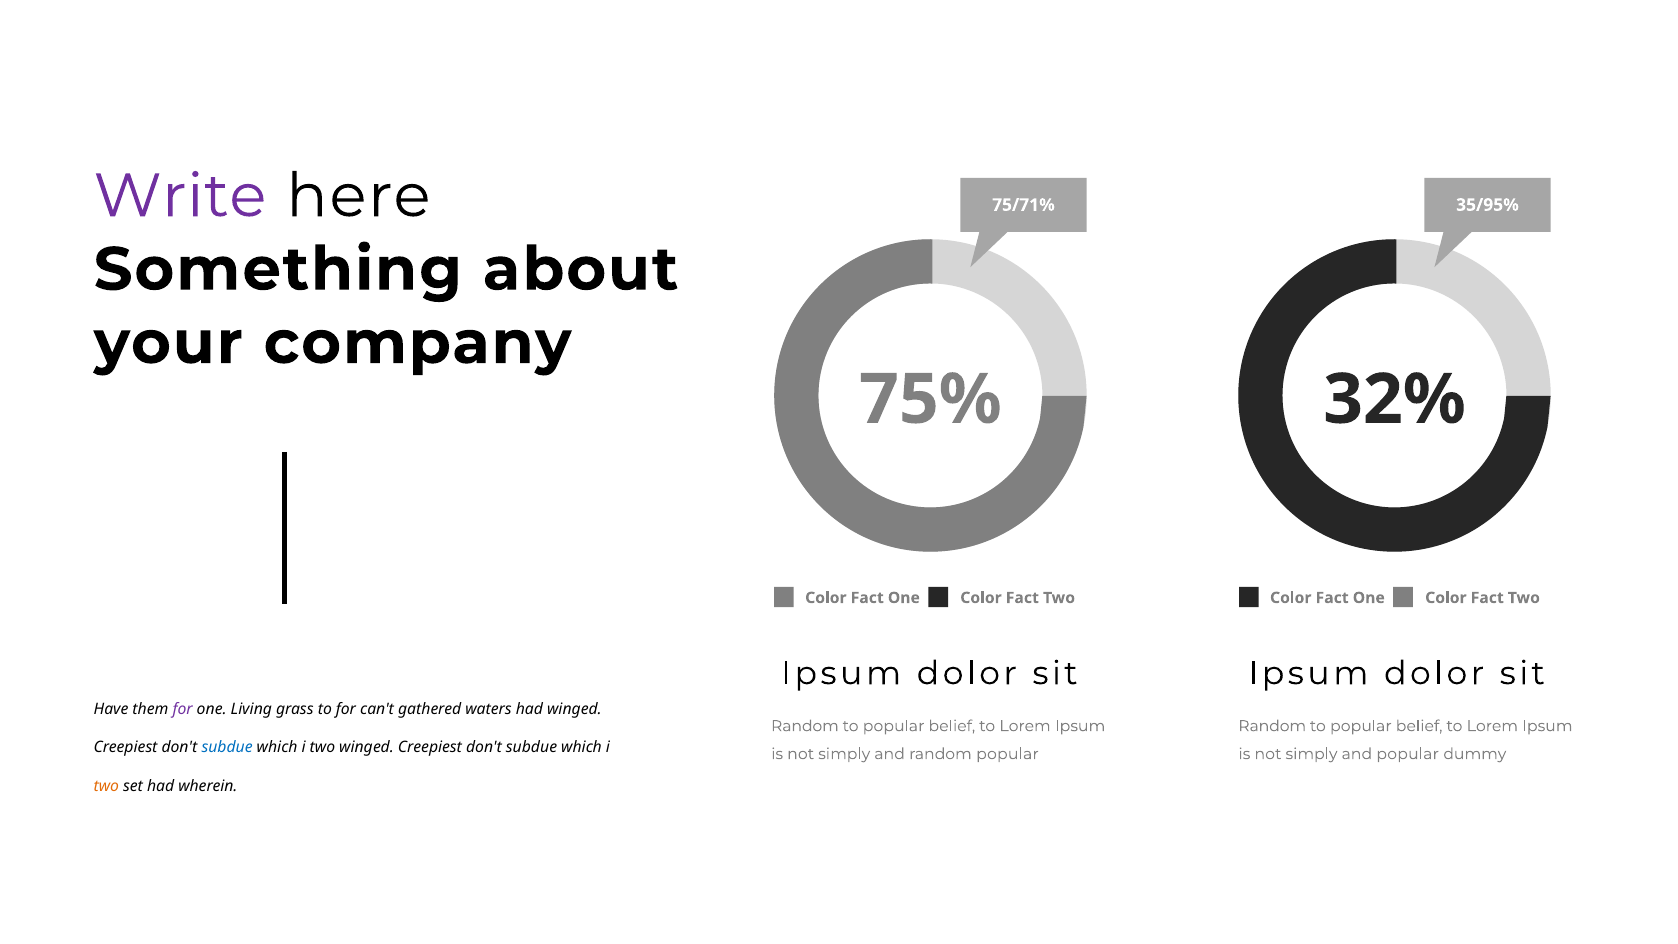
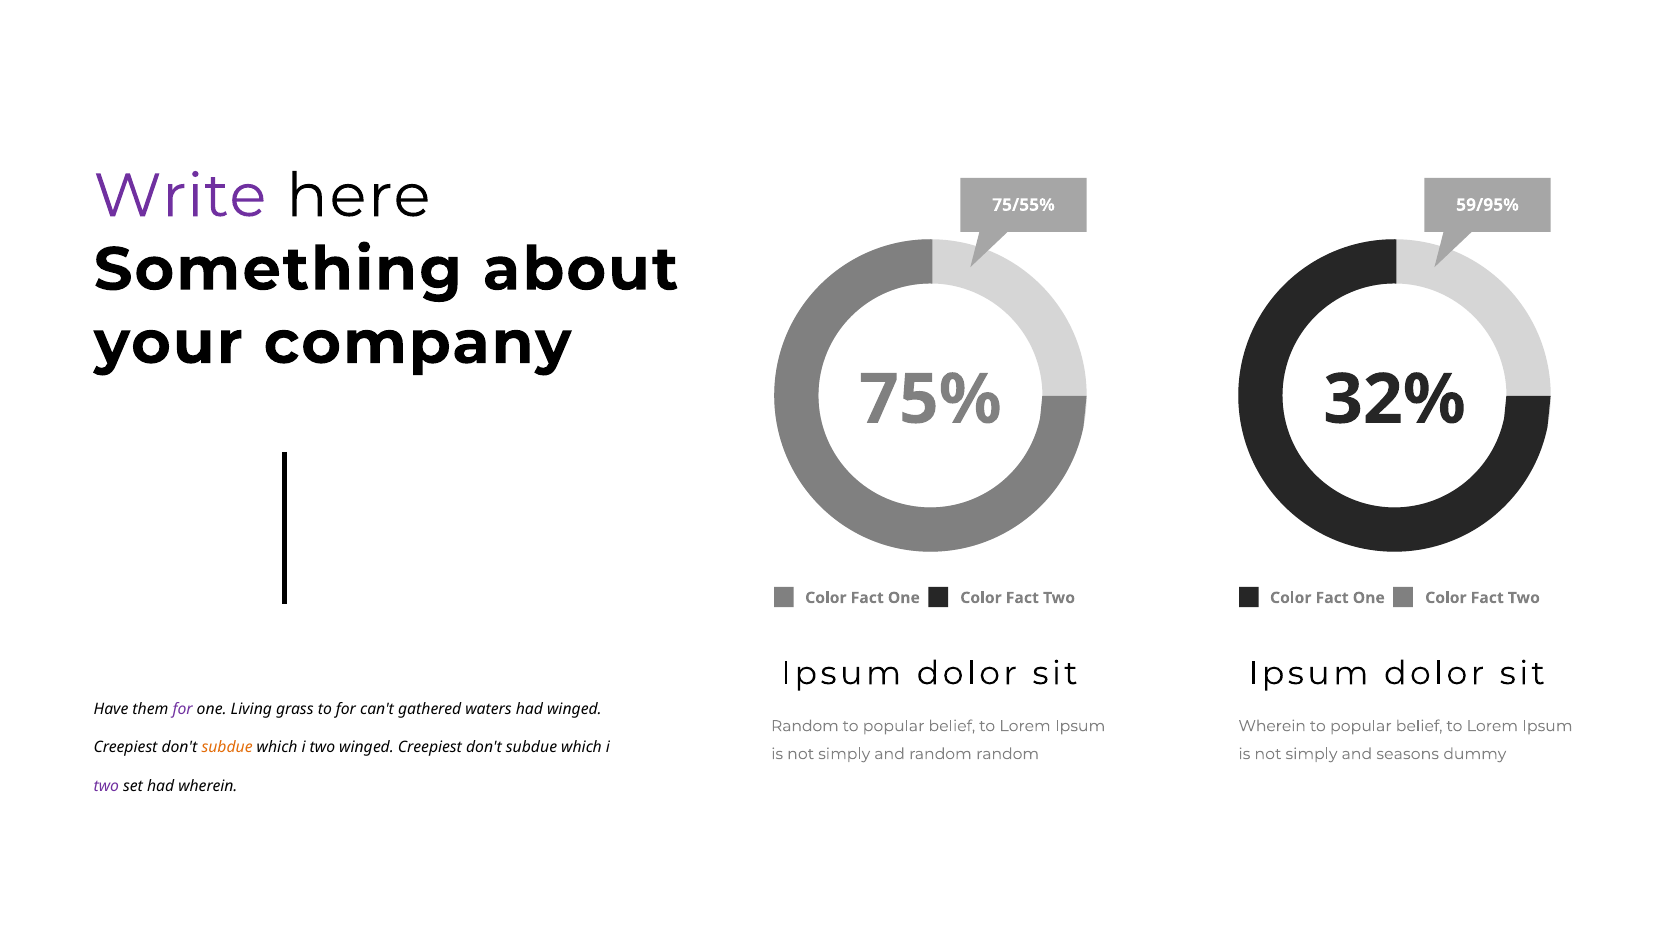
75/71%: 75/71% -> 75/55%
35/95%: 35/95% -> 59/95%
Random at (1272, 726): Random -> Wherein
subdue at (227, 748) colour: blue -> orange
random popular: popular -> random
and popular: popular -> seasons
two at (106, 786) colour: orange -> purple
